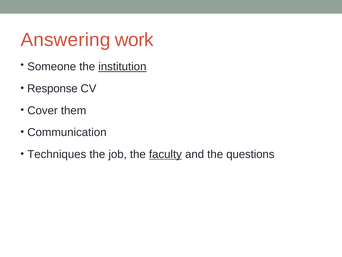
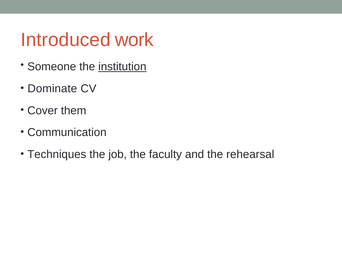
Answering: Answering -> Introduced
Response: Response -> Dominate
faculty underline: present -> none
questions: questions -> rehearsal
